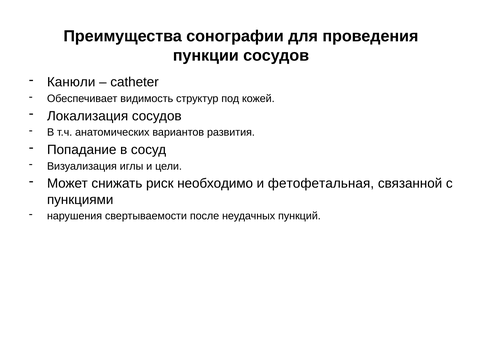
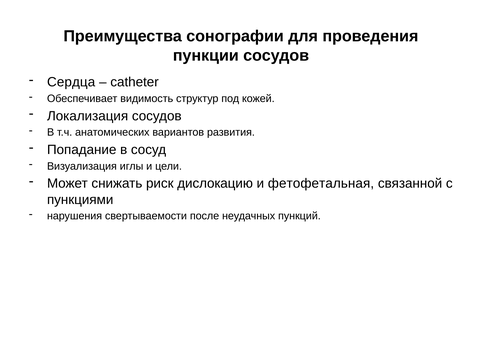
Канюли: Канюли -> Сердца
необходимо: необходимо -> дислокацию
